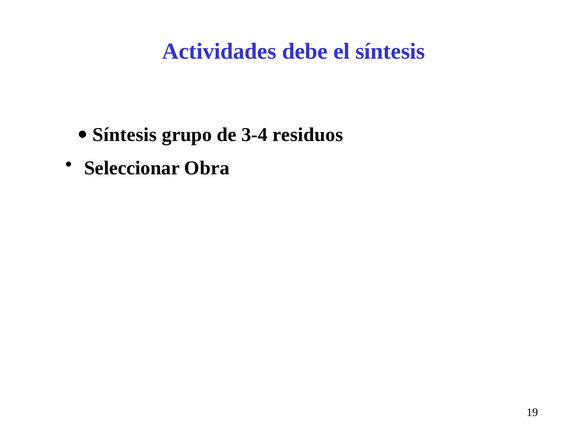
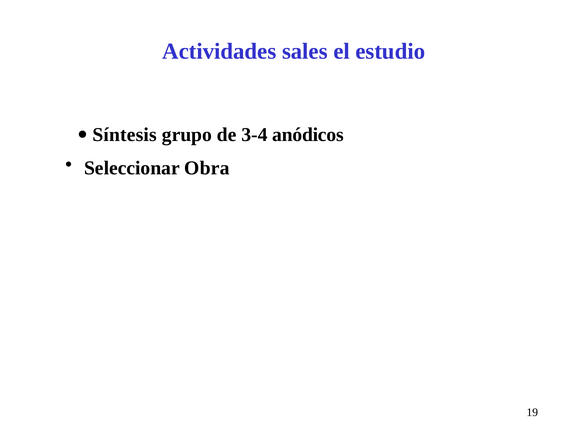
debe: debe -> sales
el síntesis: síntesis -> estudio
residuos: residuos -> anódicos
